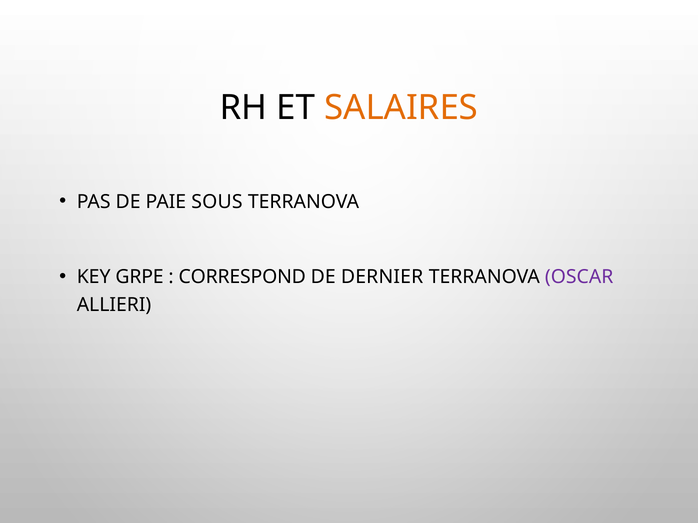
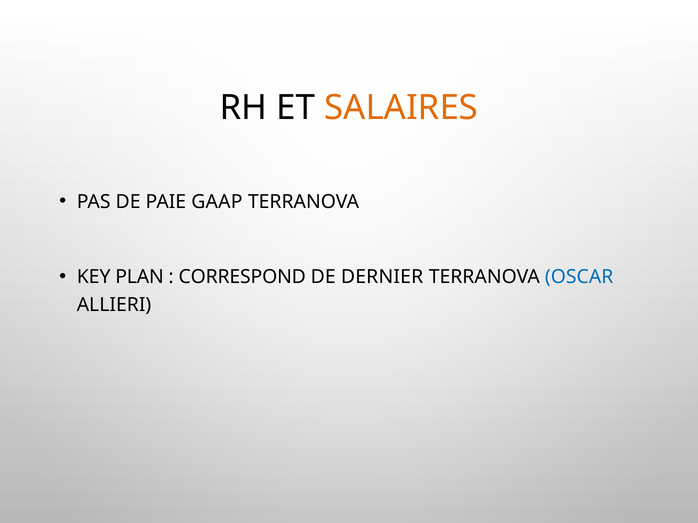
SOUS: SOUS -> GAAP
GRPE: GRPE -> PLAN
OSCAR colour: purple -> blue
